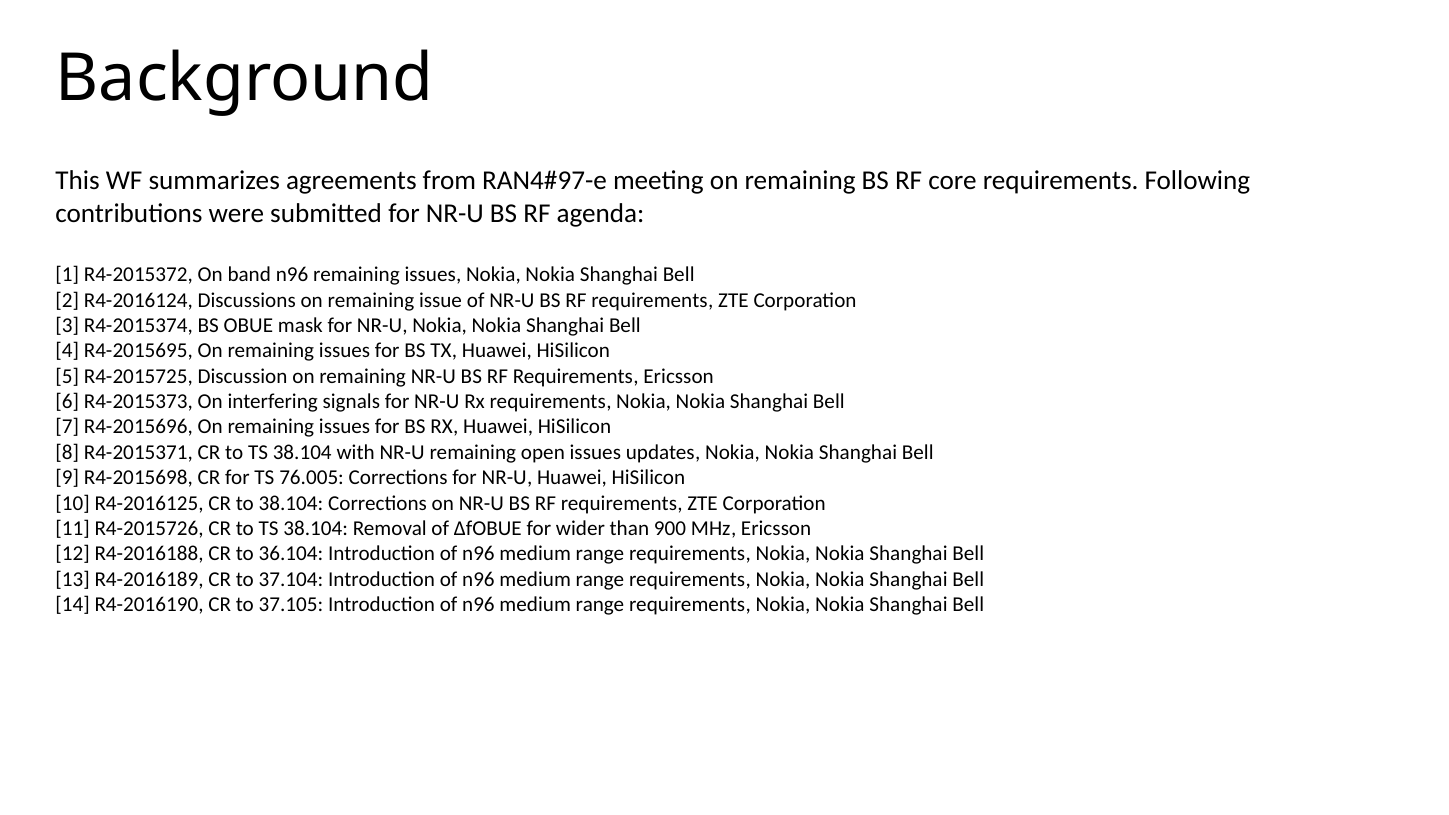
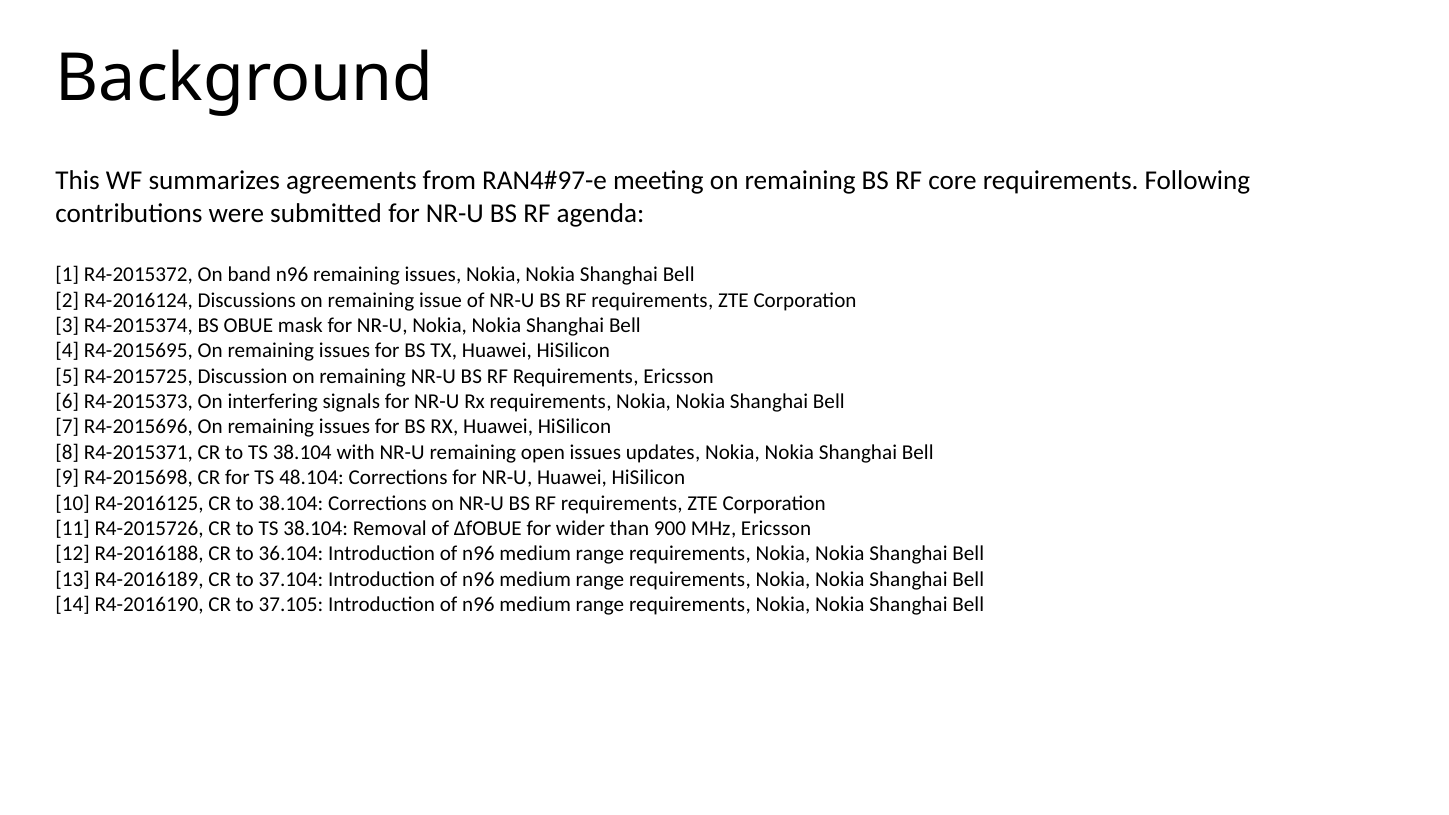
76.005: 76.005 -> 48.104
